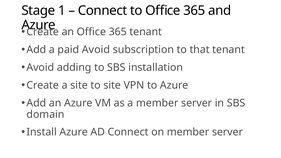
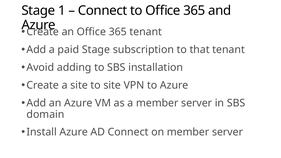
paid Avoid: Avoid -> Stage
